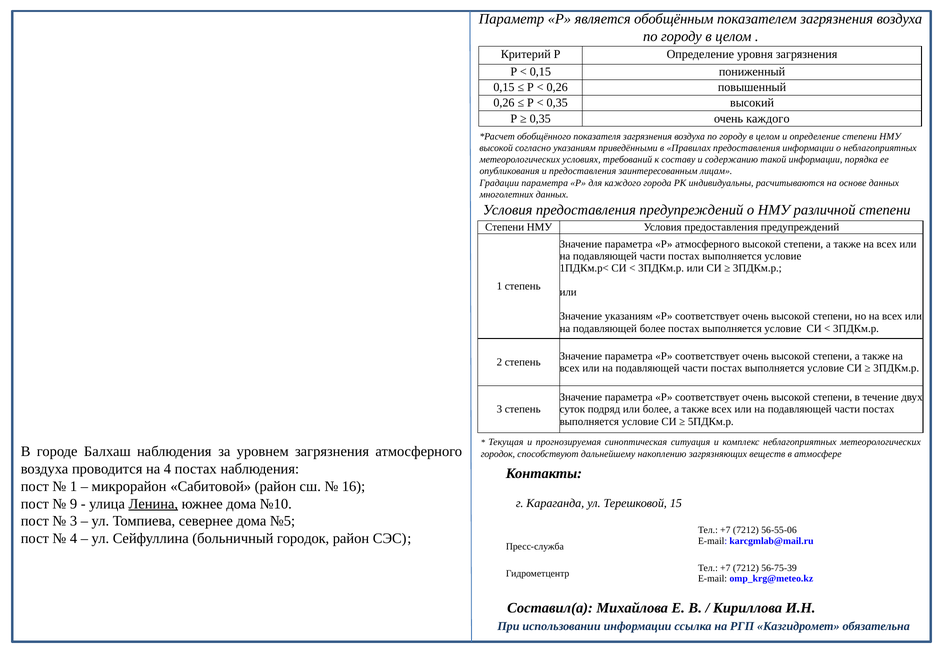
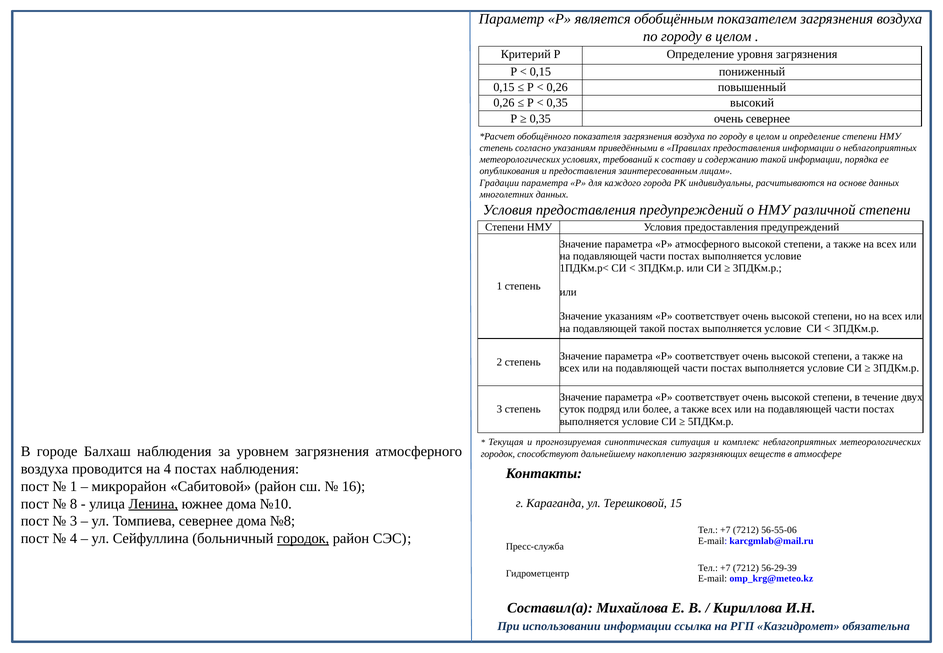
очень каждого: каждого -> севернее
высокой at (496, 148): высокой -> степень
подавляющей более: более -> такой
9: 9 -> 8
№5: №5 -> №8
городок at (303, 538) underline: none -> present
56-75-39: 56-75-39 -> 56-29-39
